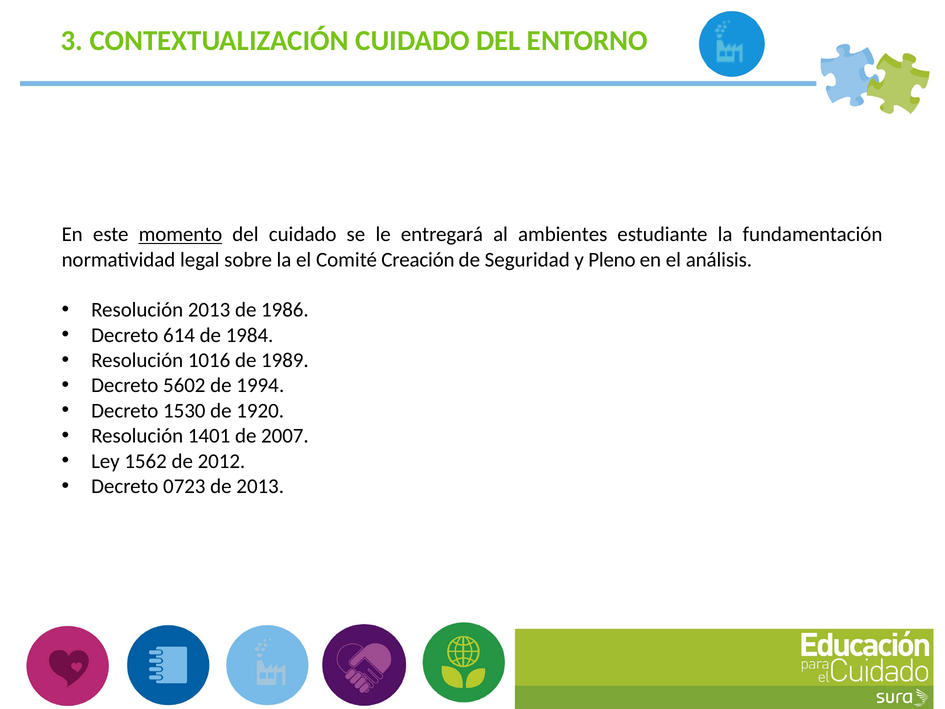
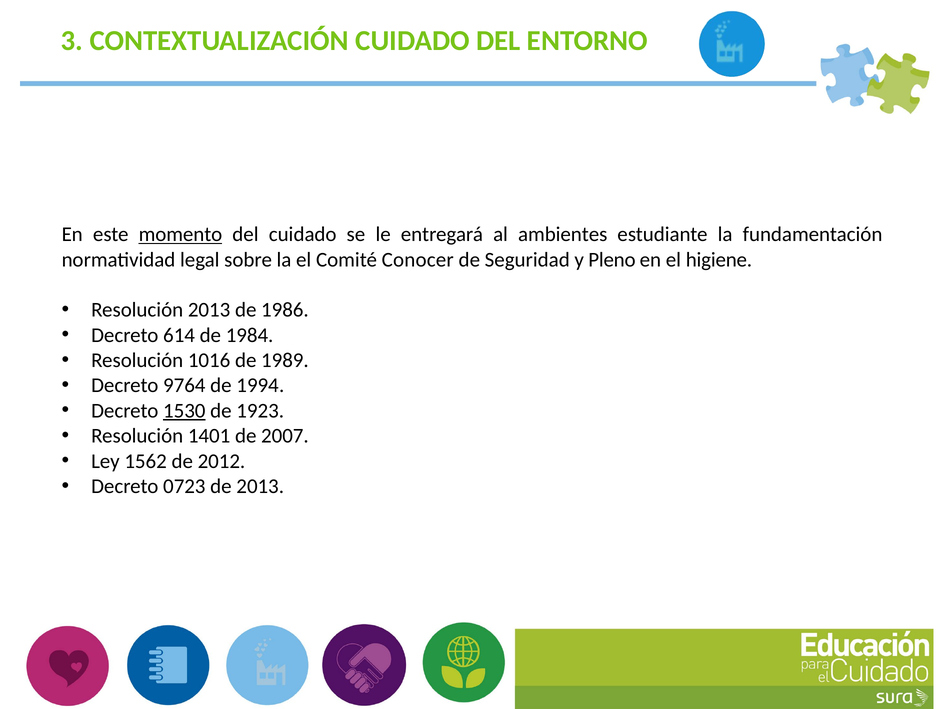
Creación: Creación -> Conocer
análisis: análisis -> higiene
5602: 5602 -> 9764
1530 underline: none -> present
1920: 1920 -> 1923
